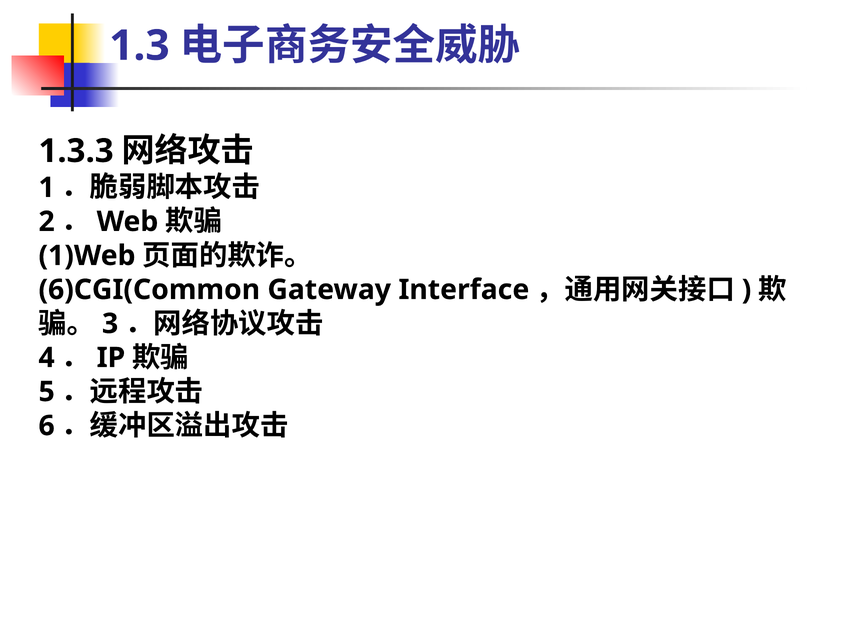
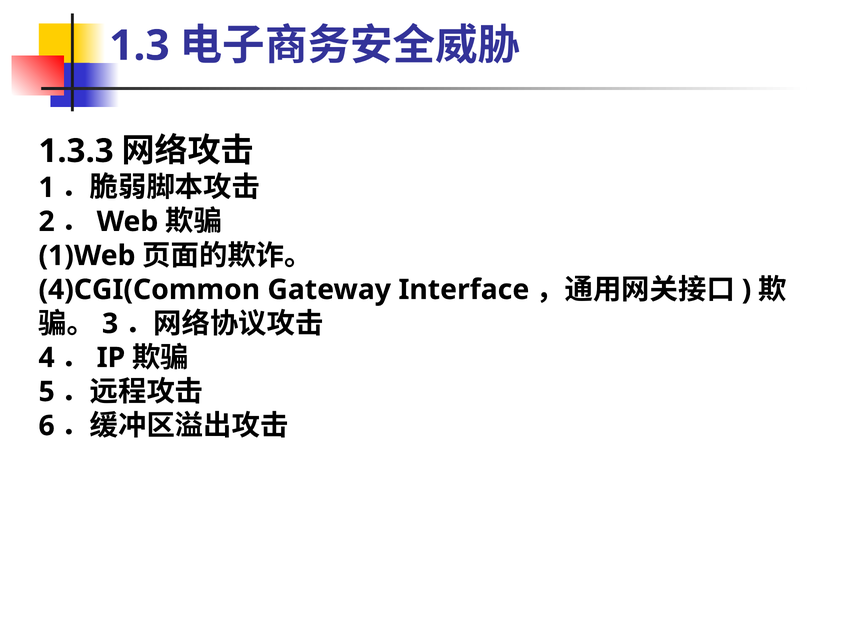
6)CGI(Common: 6)CGI(Common -> 4)CGI(Common
